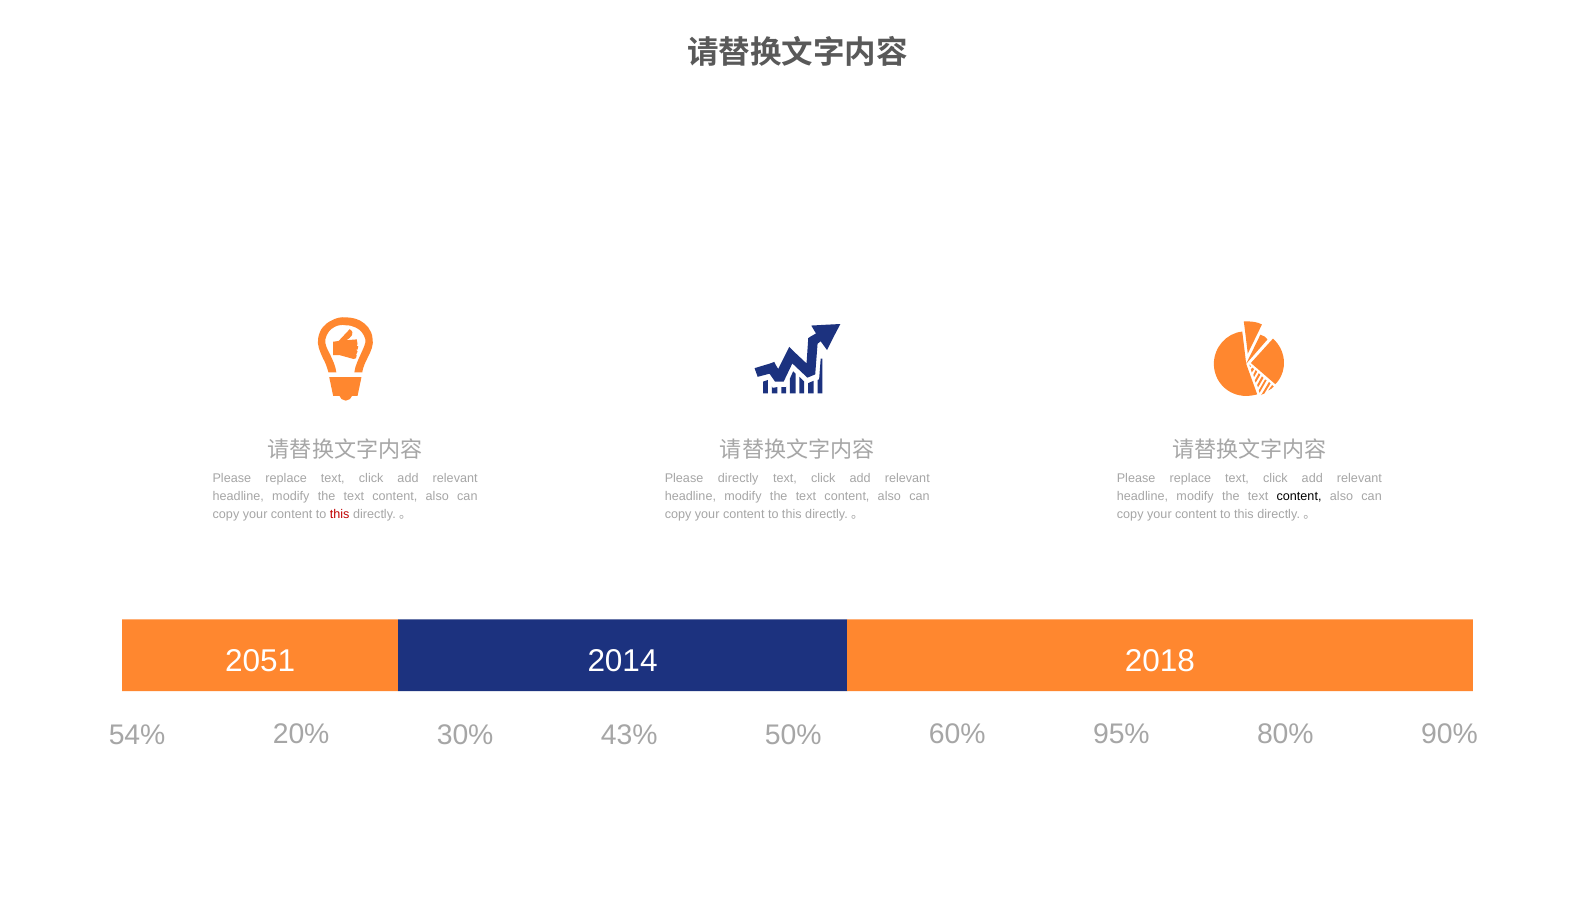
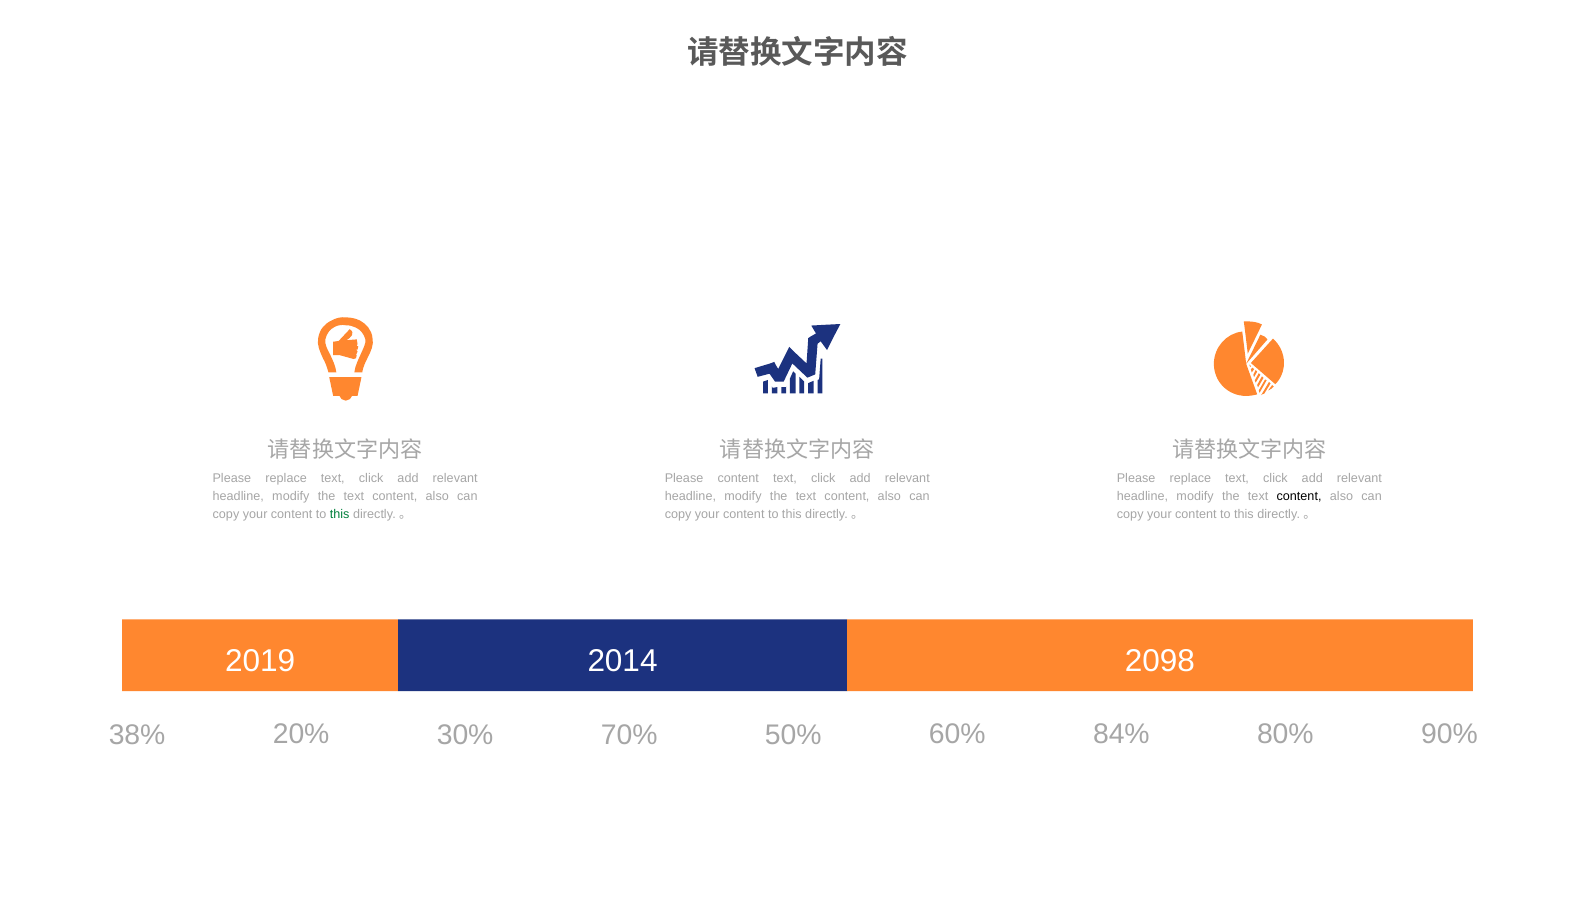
Please directly: directly -> content
this at (340, 514) colour: red -> green
2051: 2051 -> 2019
2018: 2018 -> 2098
54%: 54% -> 38%
43%: 43% -> 70%
95%: 95% -> 84%
